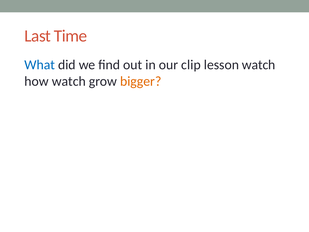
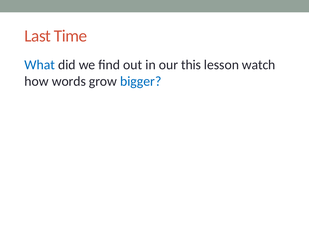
clip: clip -> this
how watch: watch -> words
bigger colour: orange -> blue
